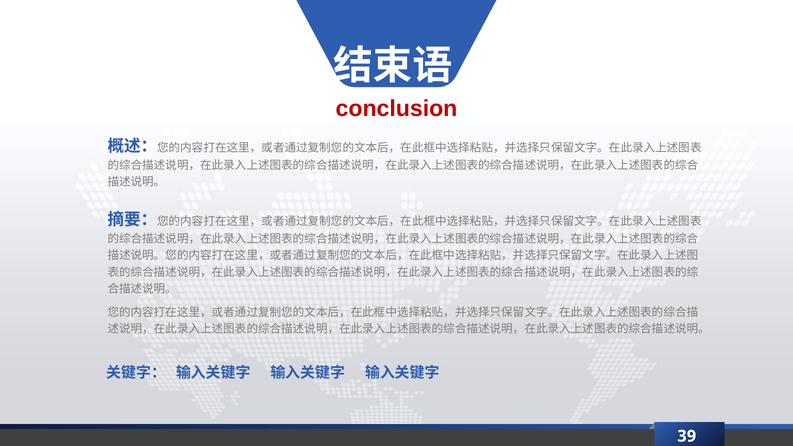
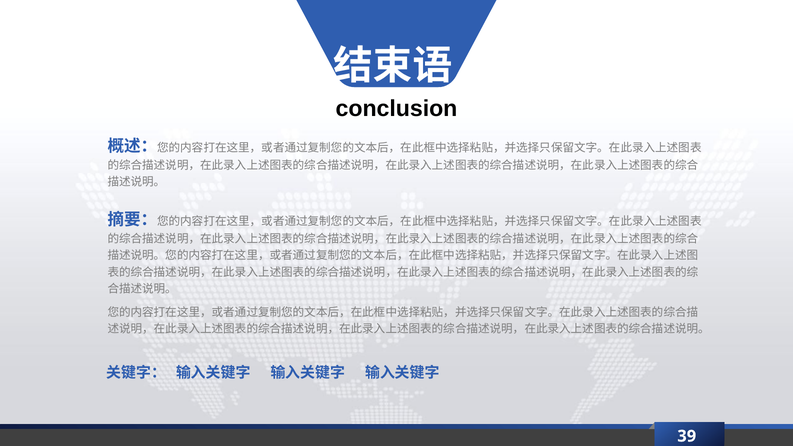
conclusion colour: red -> black
